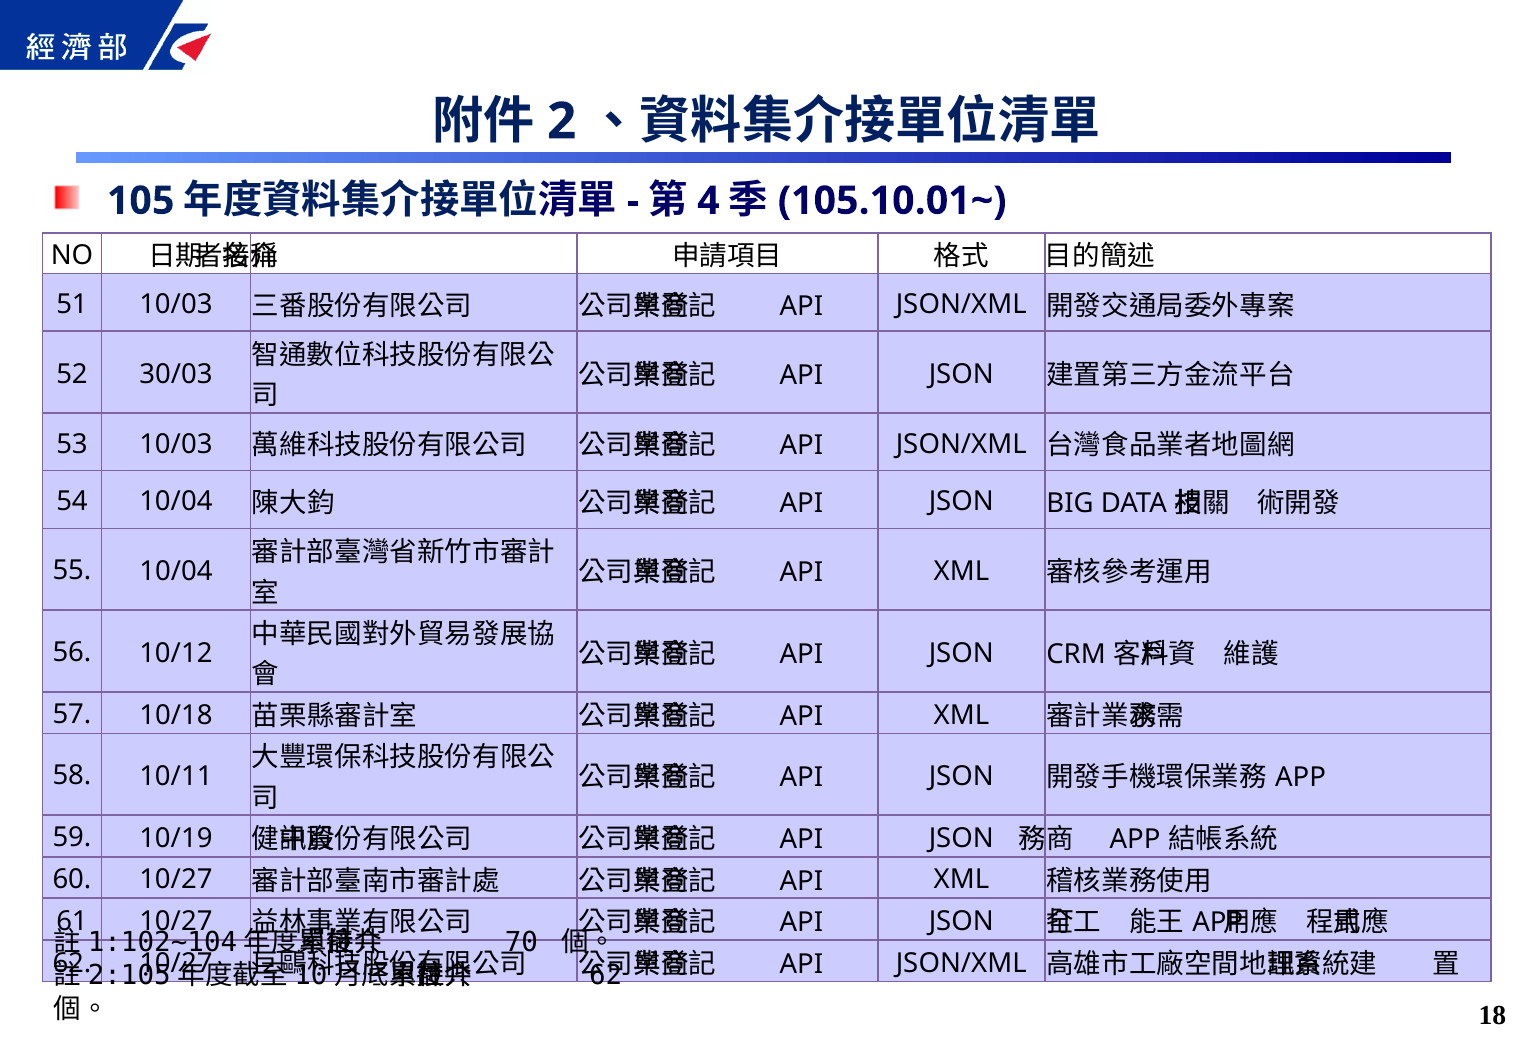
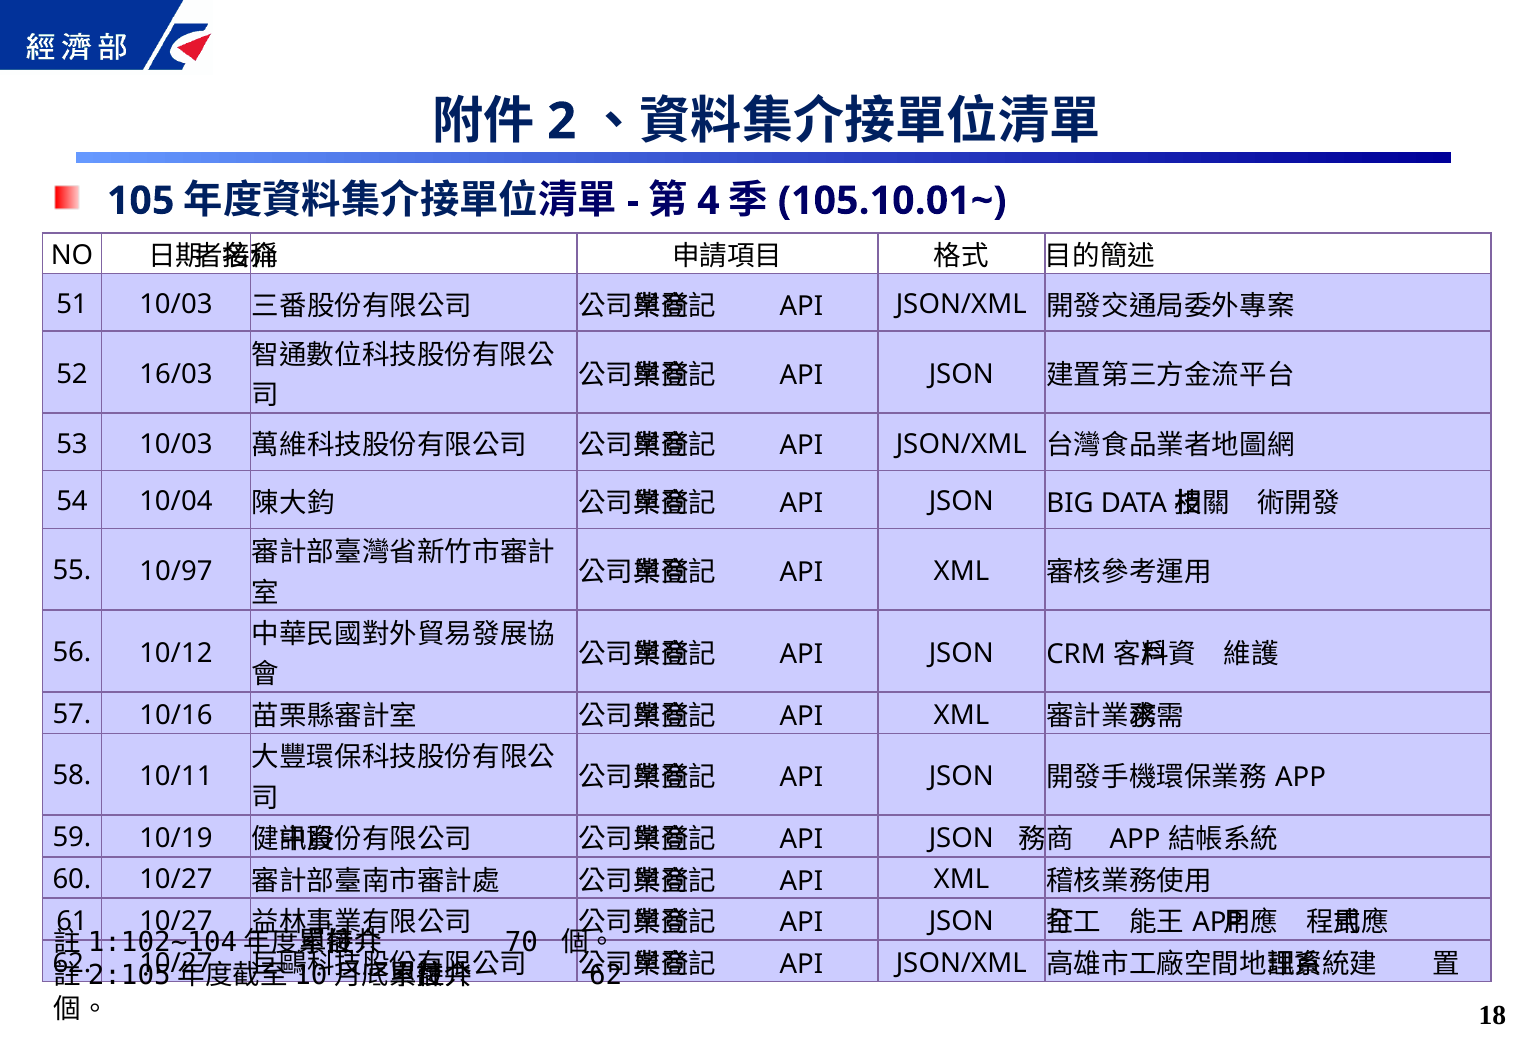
30/03: 30/03 -> 16/03
55 10/04: 10/04 -> 10/97
10/18: 10/18 -> 10/16
